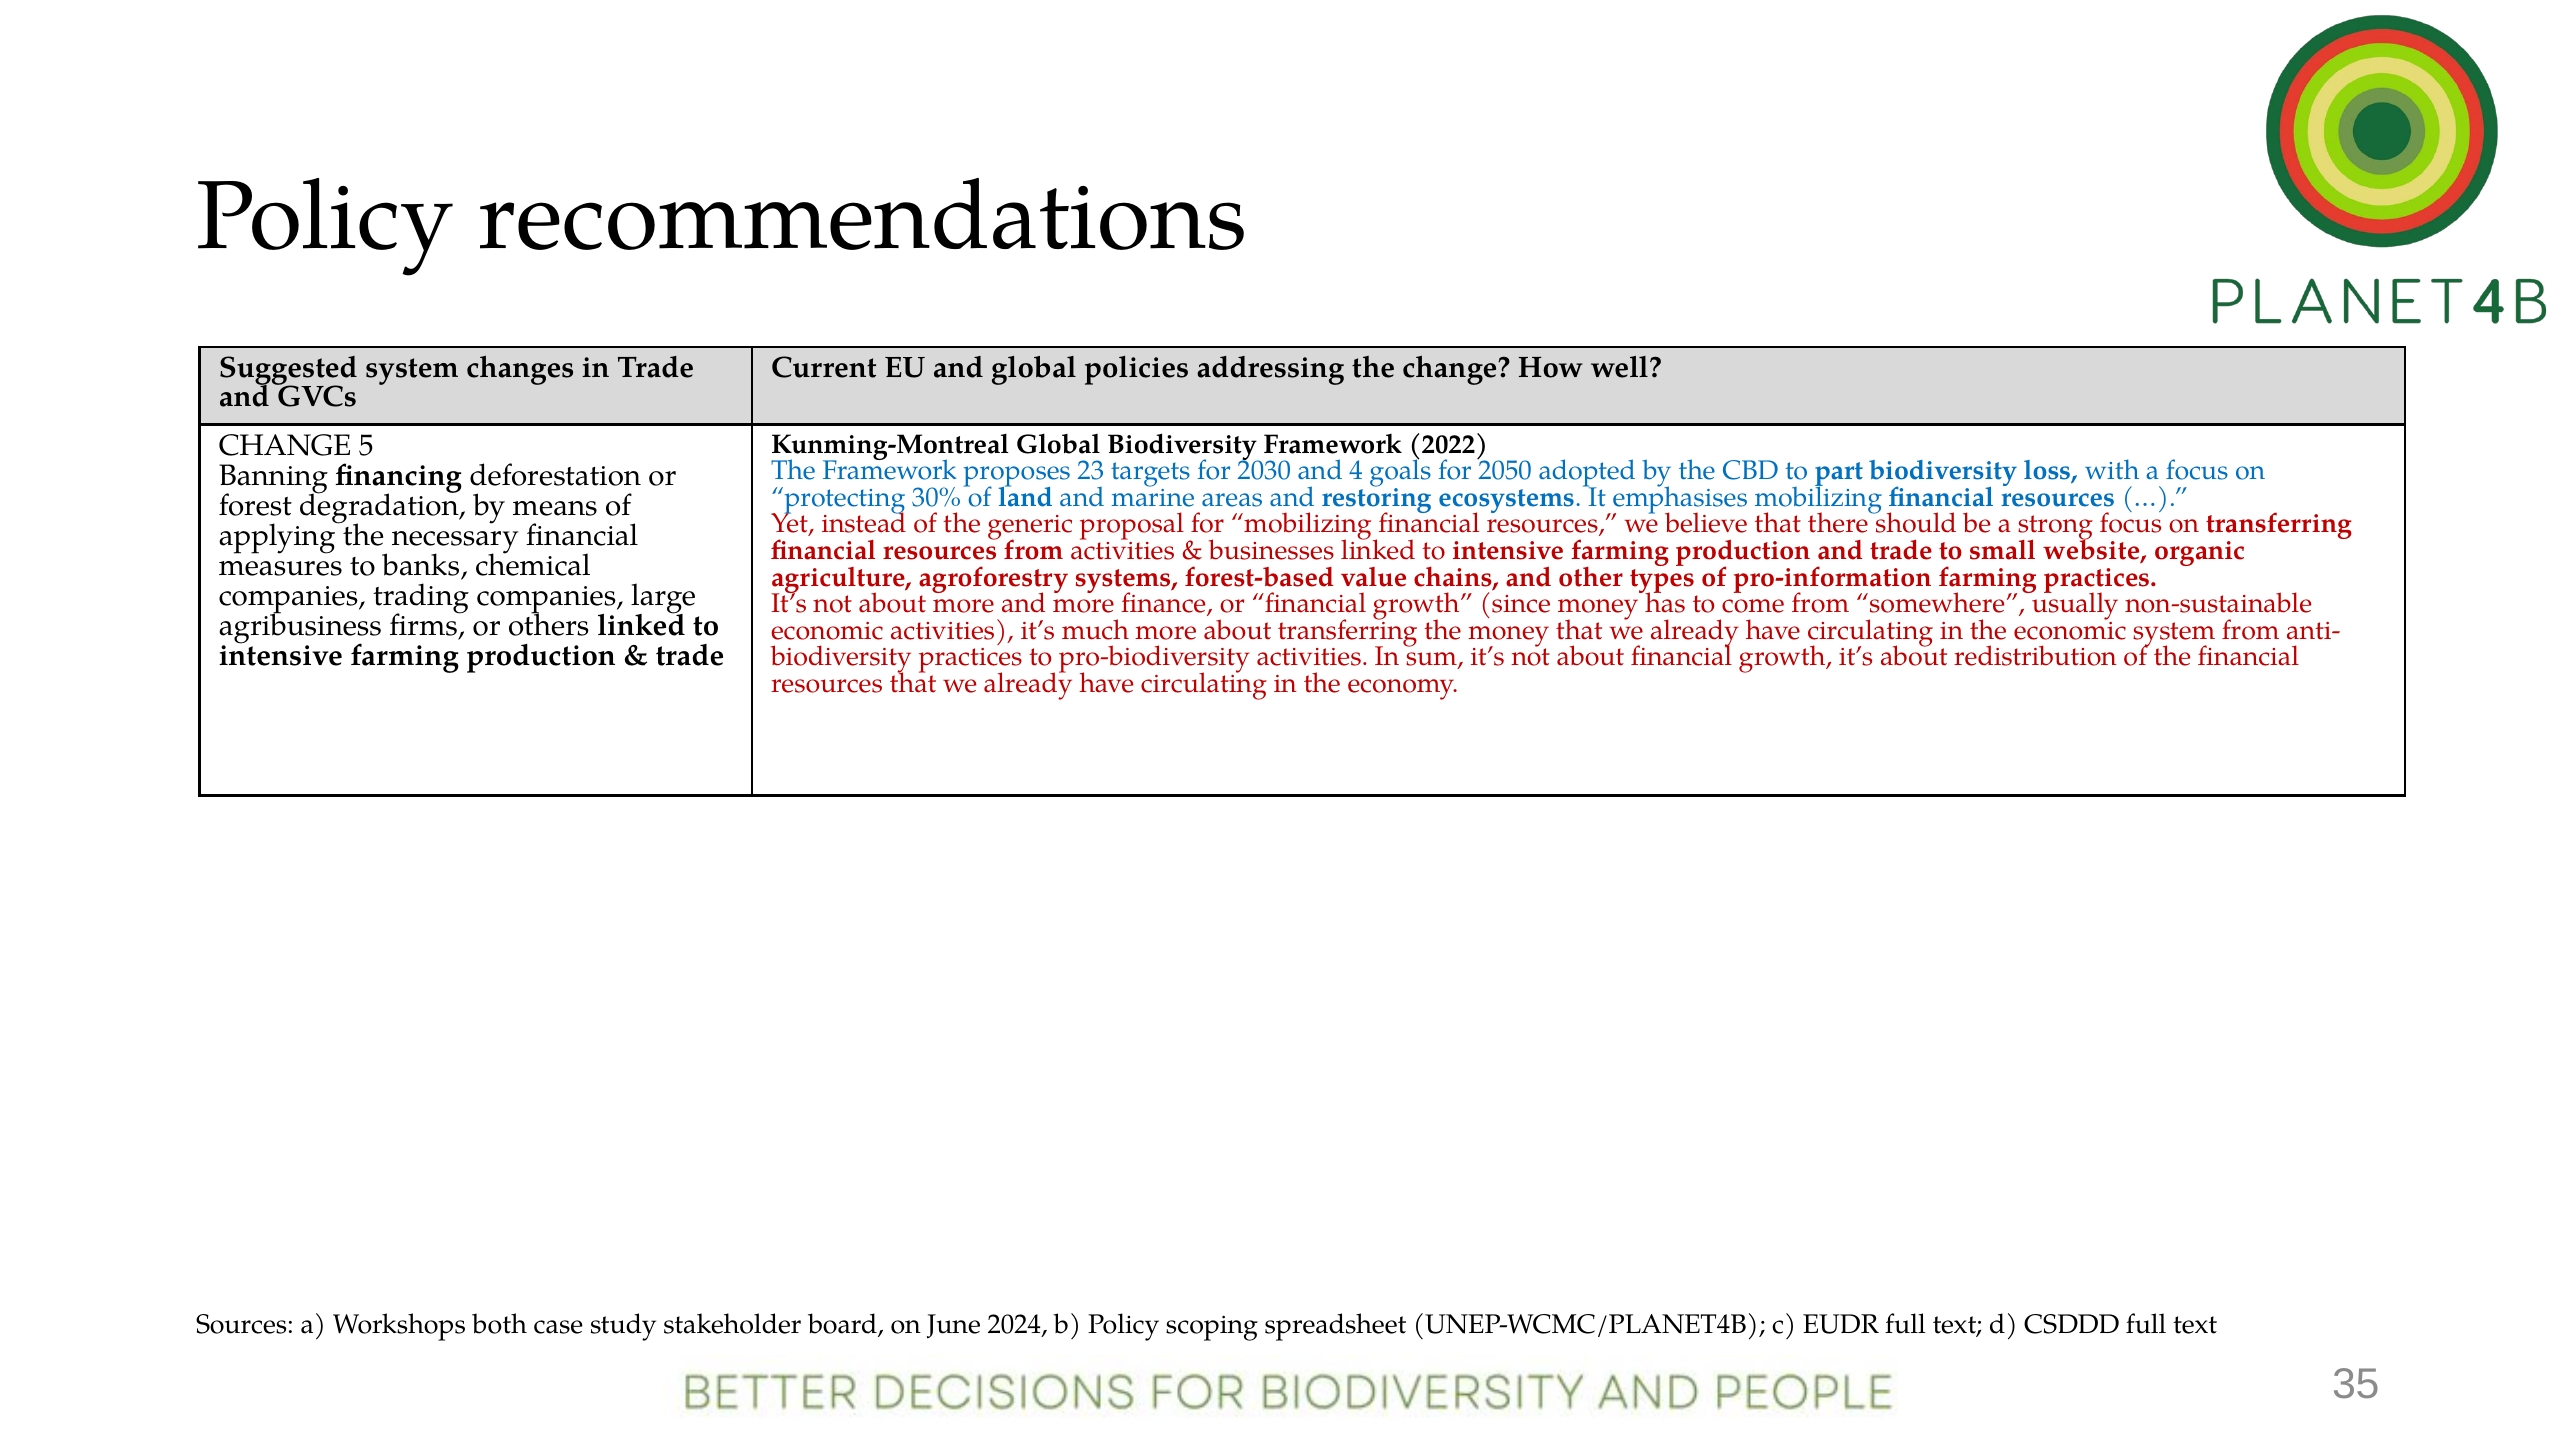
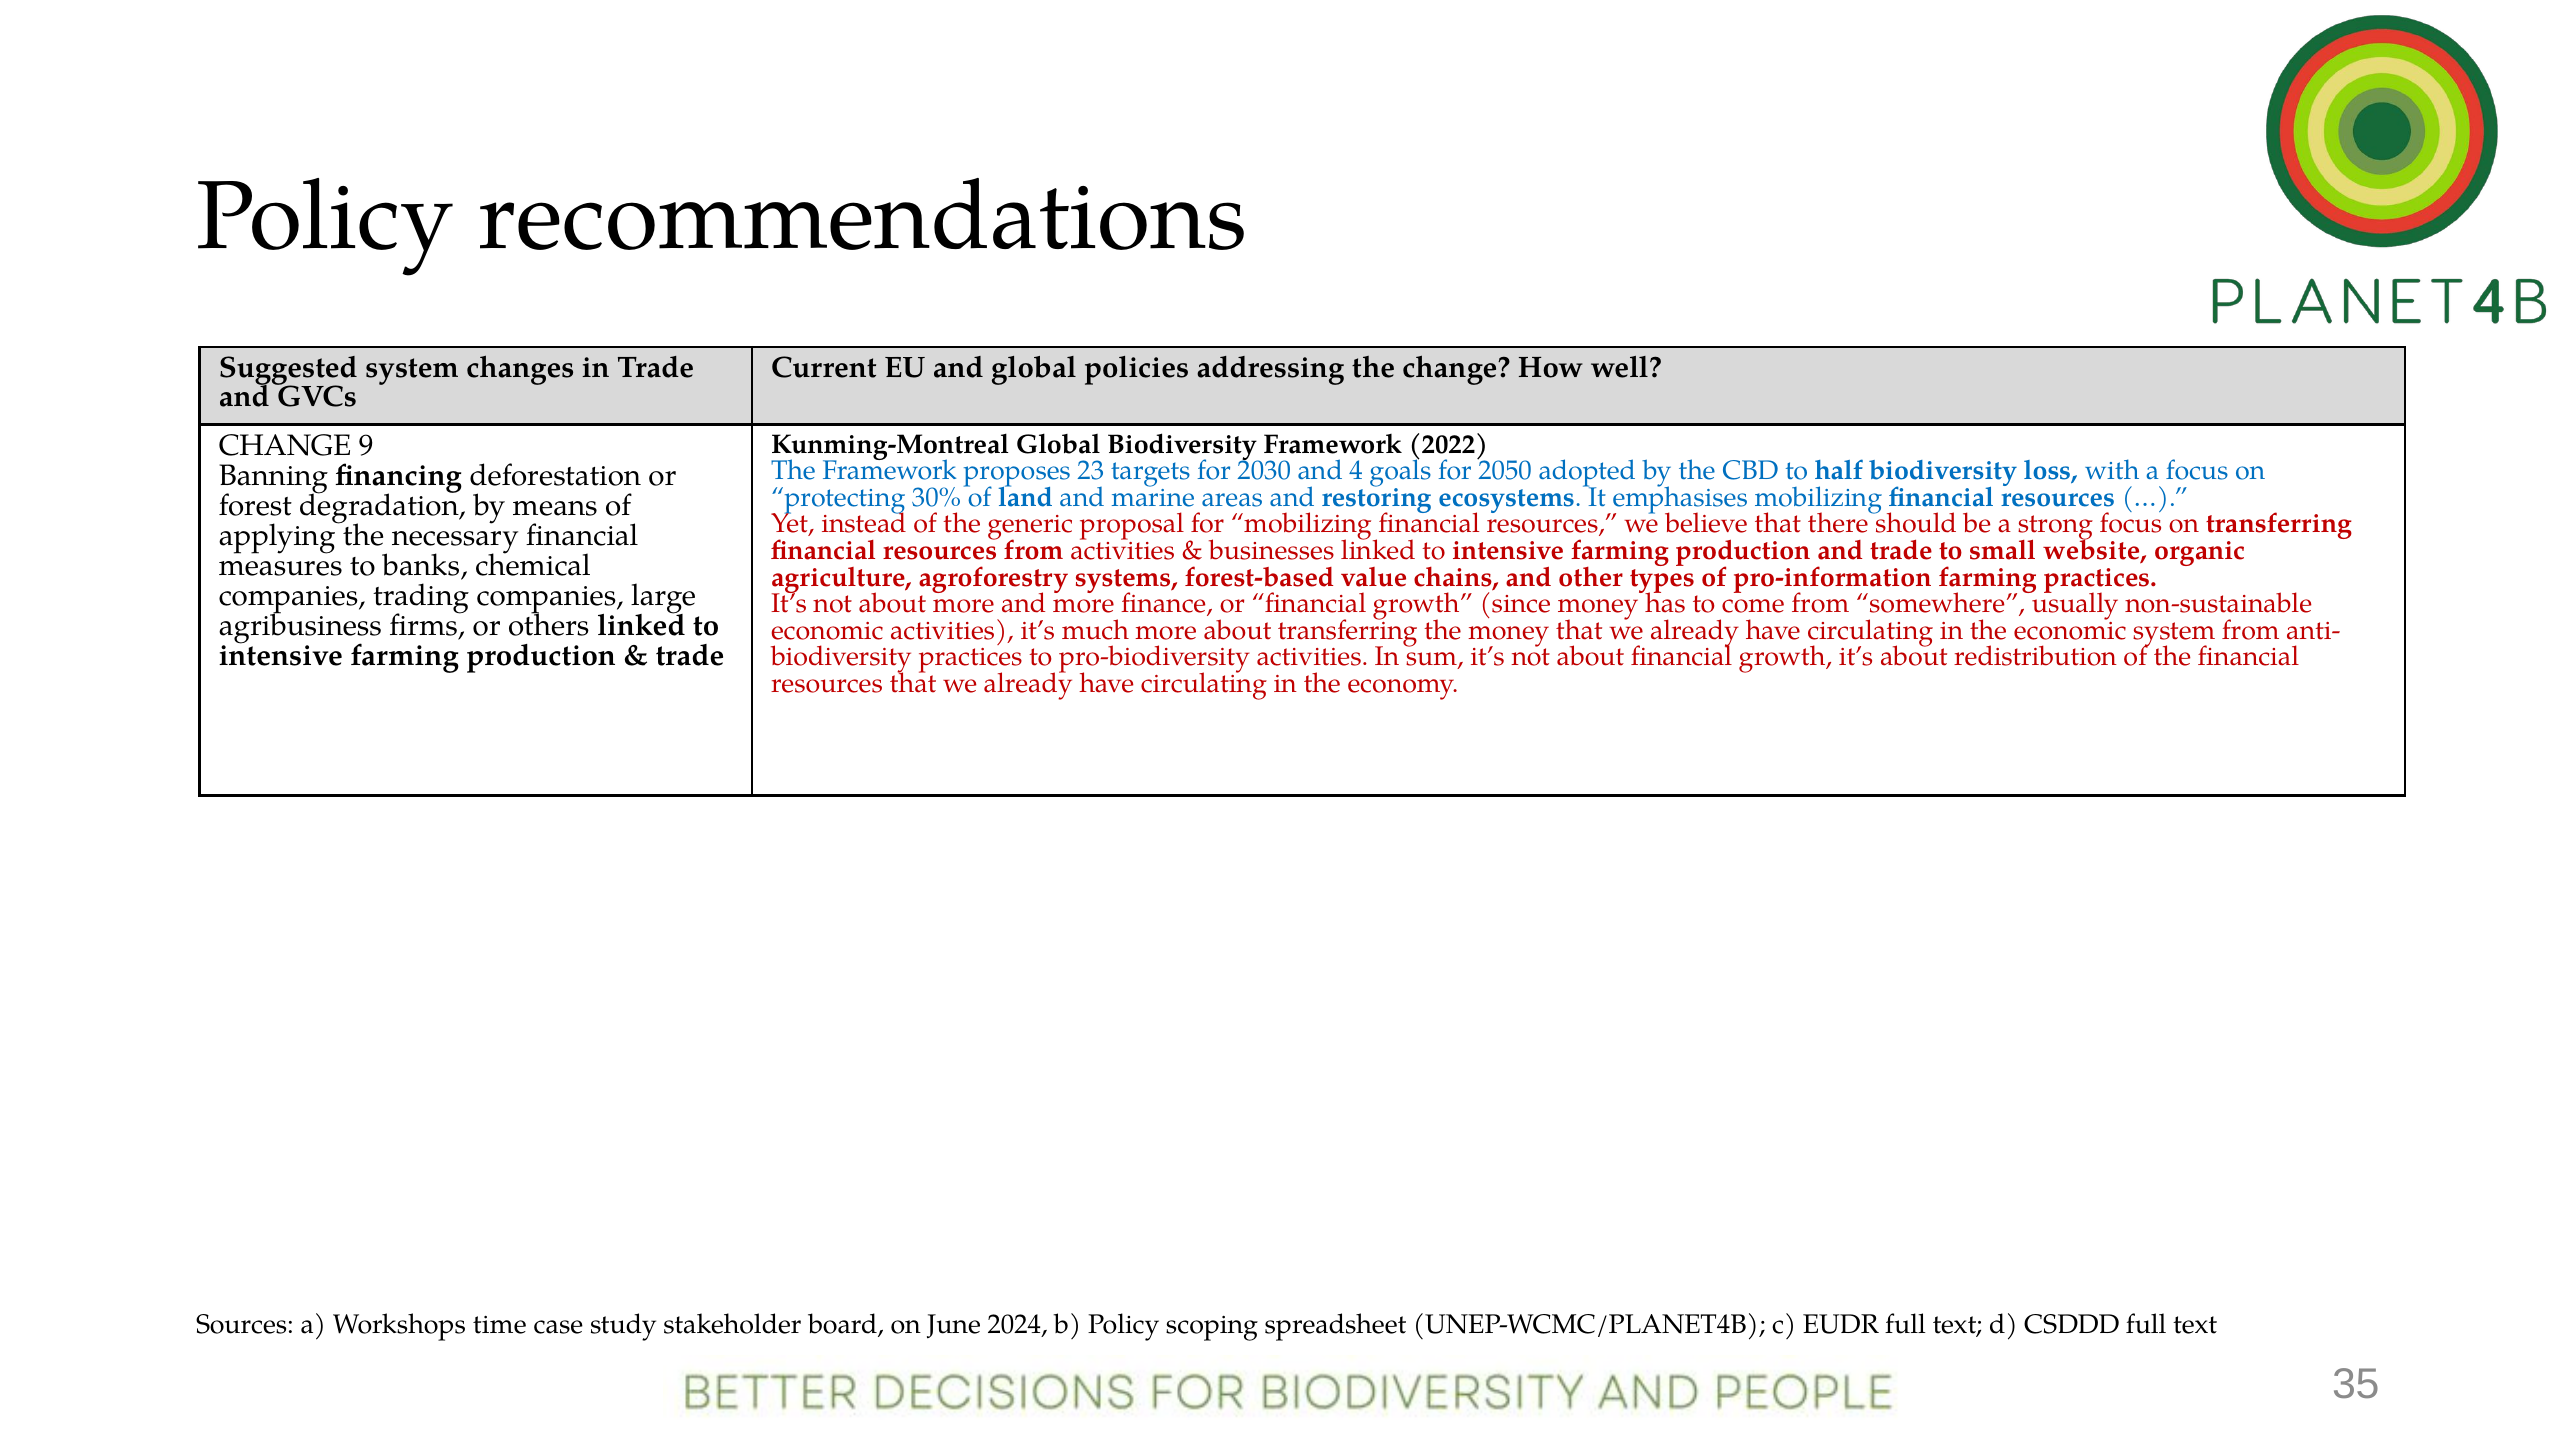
5: 5 -> 9
part: part -> half
both: both -> time
